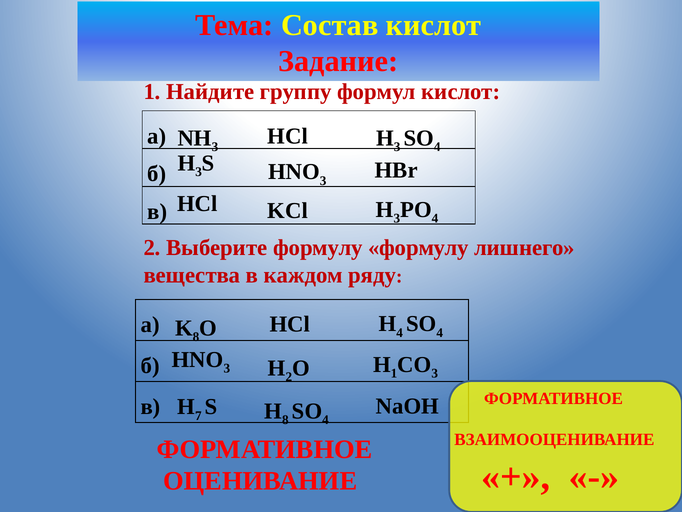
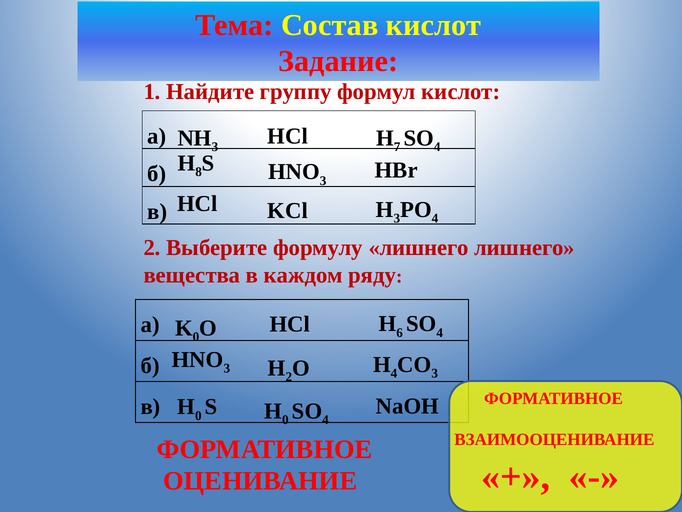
3 at (397, 147): 3 -> 7
3 at (199, 172): 3 -> 8
формулу формулу: формулу -> лишнего
8 at (196, 337): 8 -> 0
4 at (400, 332): 4 -> 6
1 at (394, 373): 1 -> 4
7 at (198, 415): 7 -> 0
8 at (285, 419): 8 -> 0
